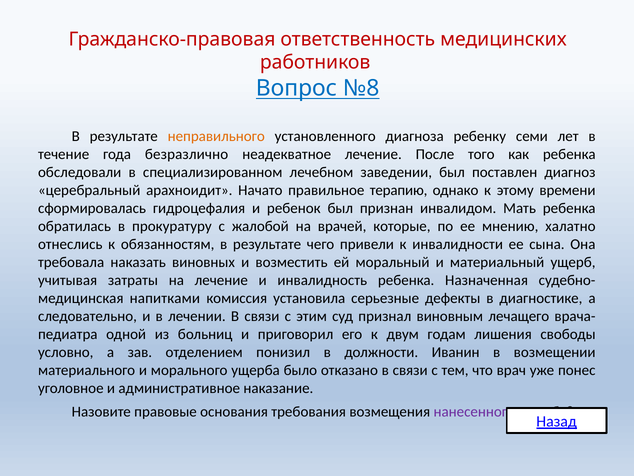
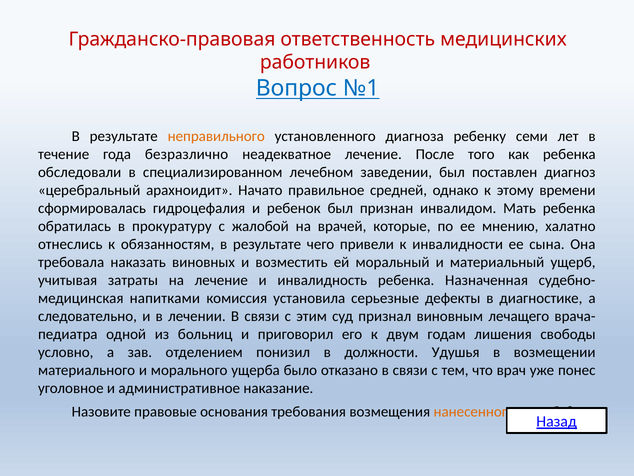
№8: №8 -> №1
терапию: терапию -> средней
Иванин: Иванин -> Удушья
нанесенного colour: purple -> orange
